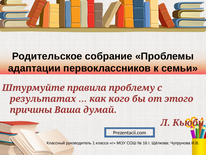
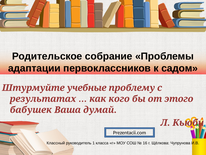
семьи: семьи -> садом
правила: правила -> учебные
причины: причины -> бабушек
